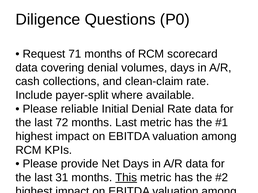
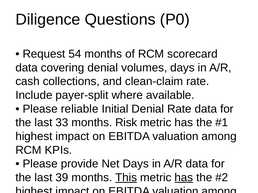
71: 71 -> 54
72: 72 -> 33
months Last: Last -> Risk
31: 31 -> 39
has at (184, 178) underline: none -> present
